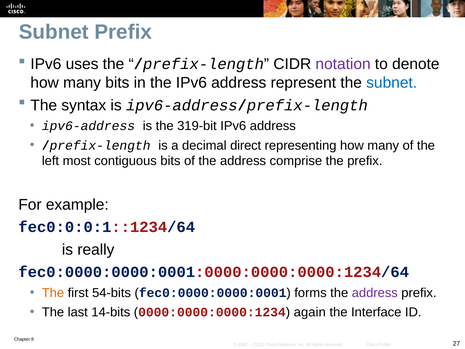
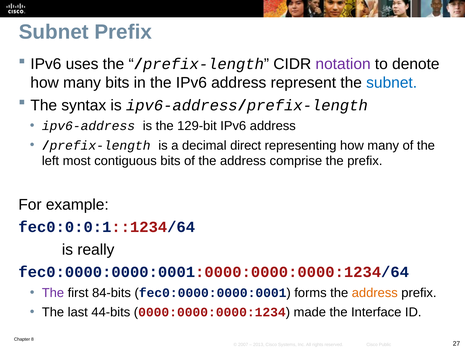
319-bit: 319-bit -> 129-bit
The at (53, 293) colour: orange -> purple
54-bits: 54-bits -> 84-bits
address at (375, 293) colour: purple -> orange
14-bits: 14-bits -> 44-bits
again: again -> made
